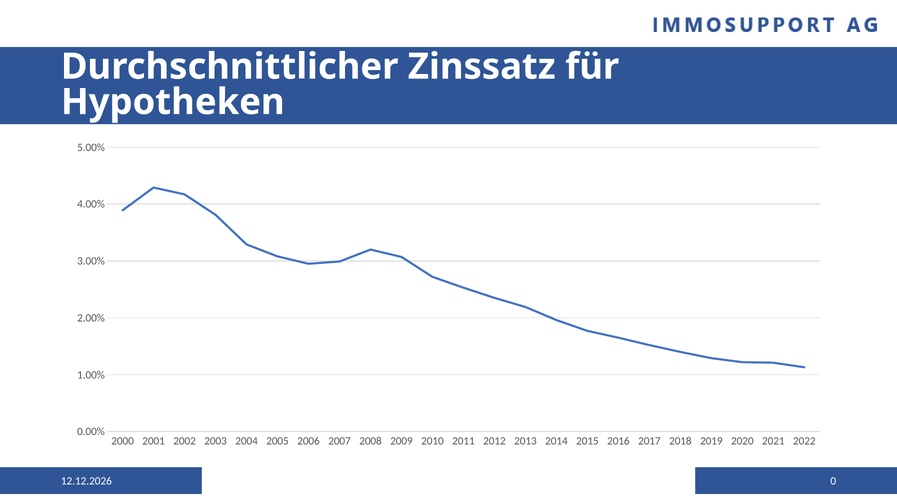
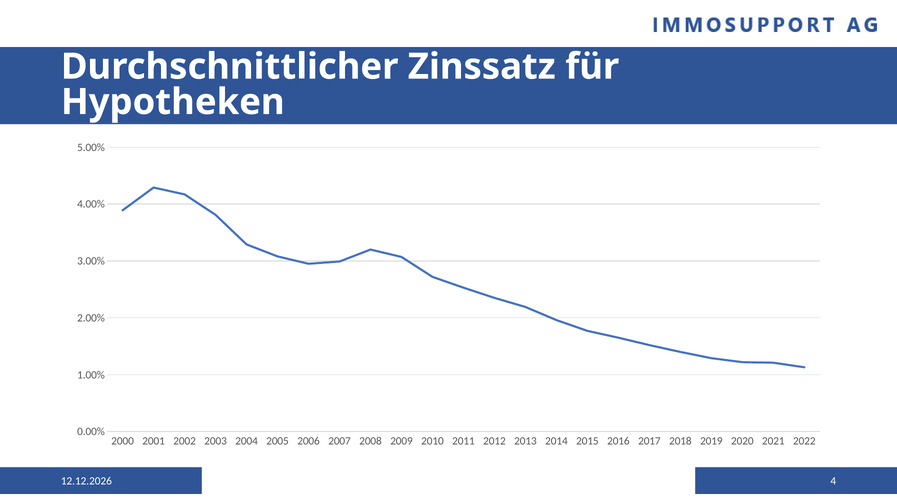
0: 0 -> 4
